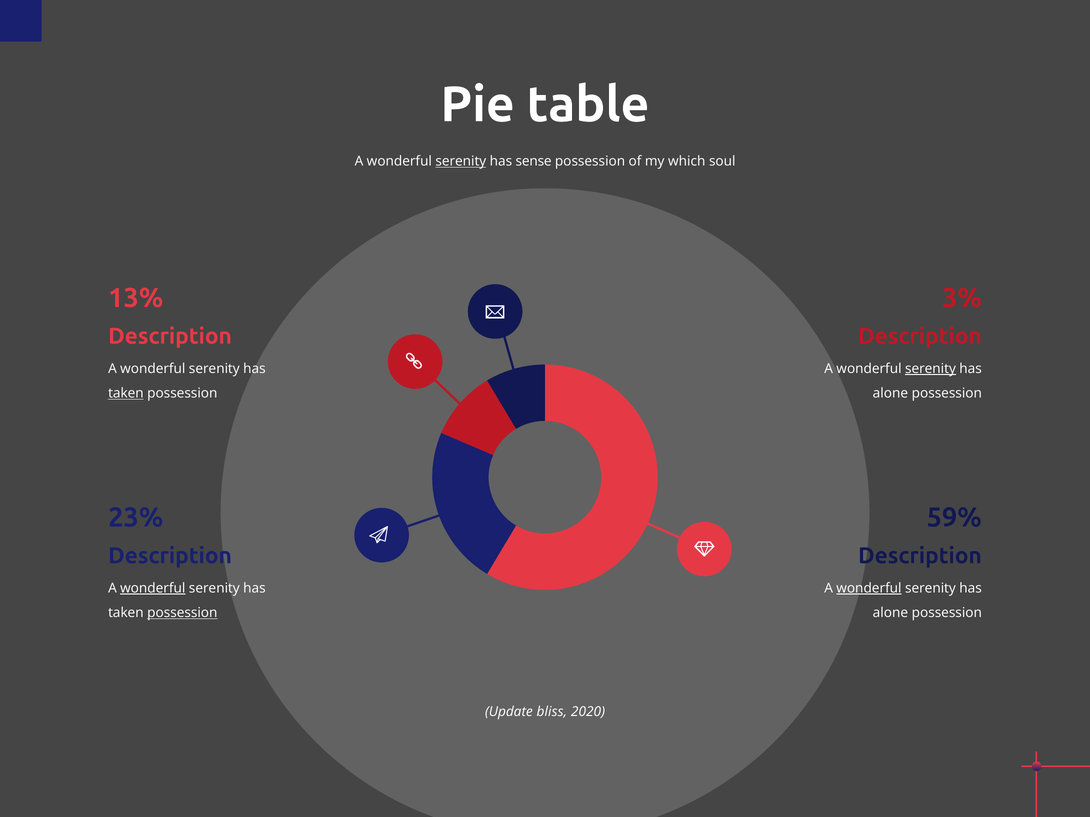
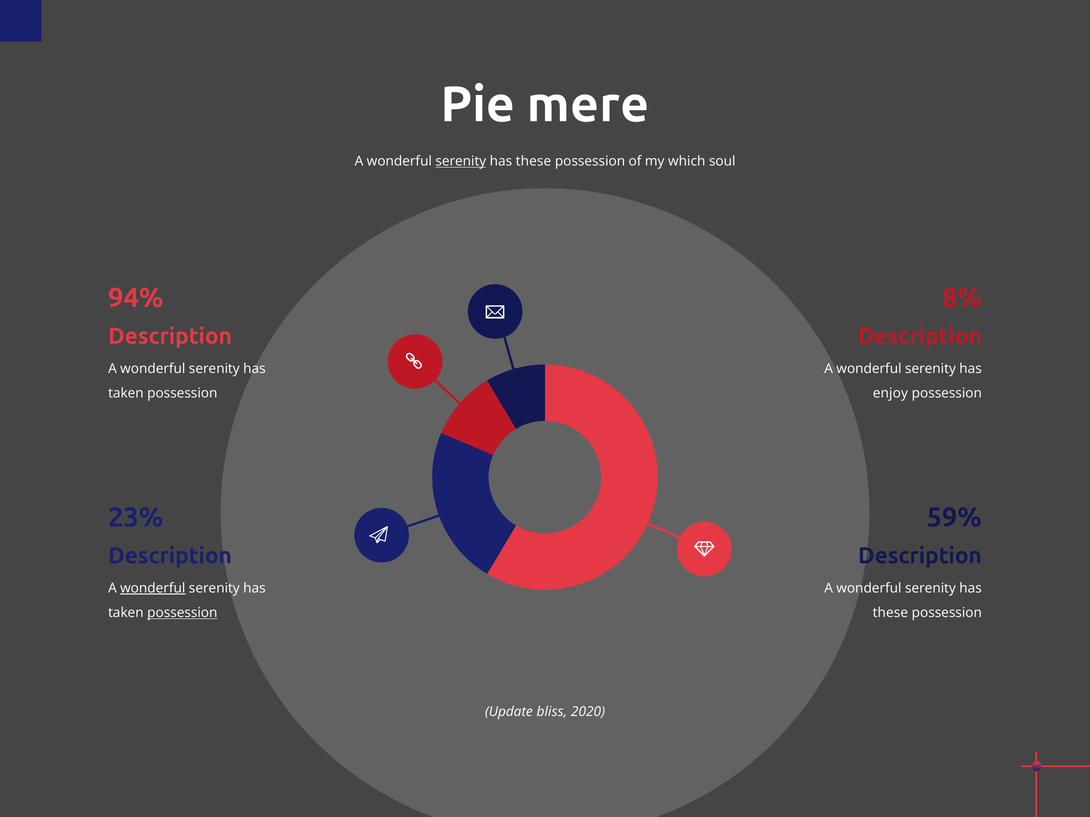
table: table -> mere
sense at (534, 161): sense -> these
13%: 13% -> 94%
3%: 3% -> 8%
serenity at (930, 369) underline: present -> none
taken at (126, 394) underline: present -> none
alone at (890, 394): alone -> enjoy
wonderful at (869, 589) underline: present -> none
alone at (890, 613): alone -> these
